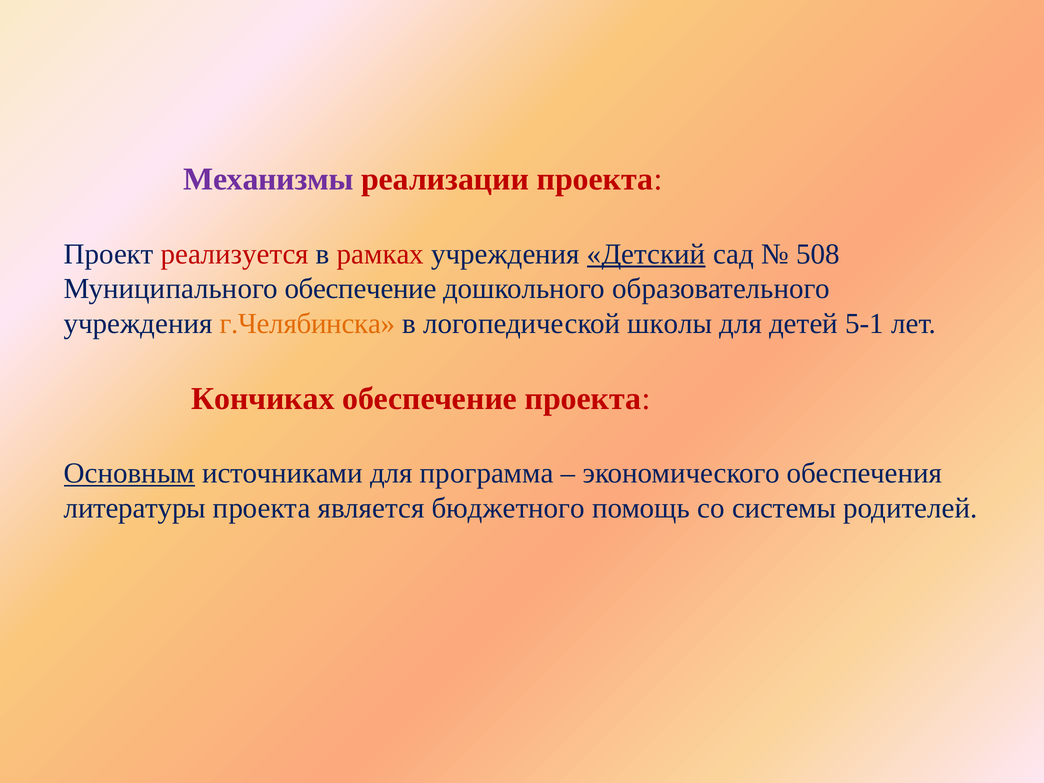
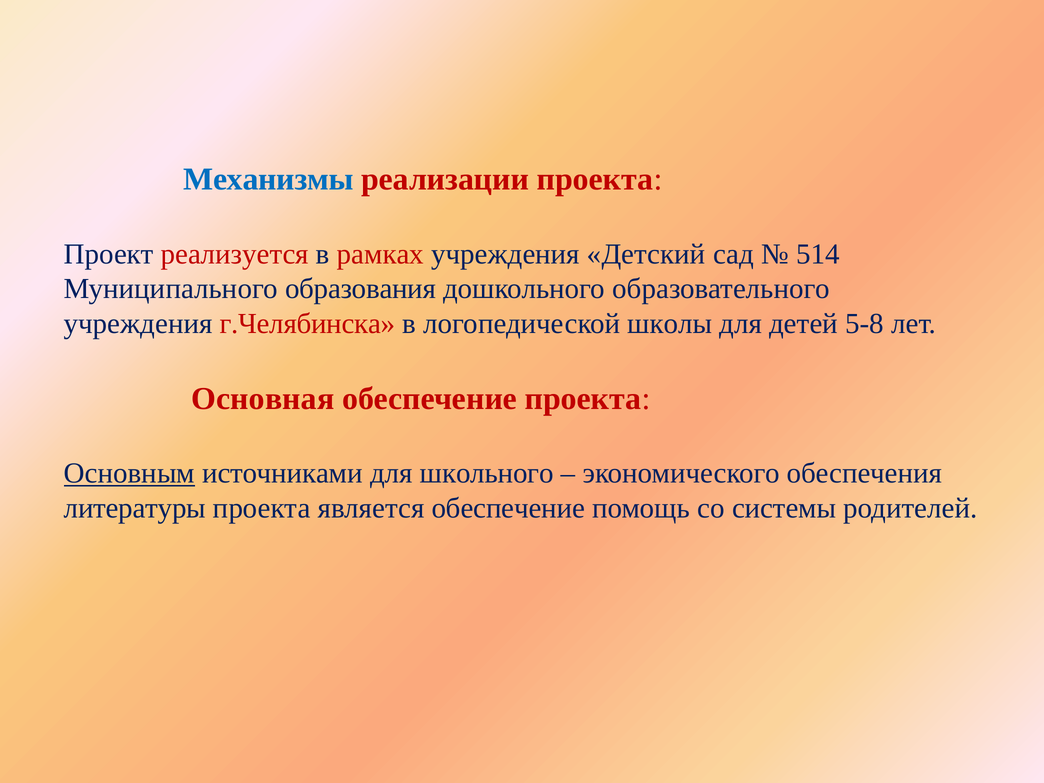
Механизмы colour: purple -> blue
Детский underline: present -> none
508: 508 -> 514
Муниципального обеспечение: обеспечение -> образования
г.Челябинска colour: orange -> red
5-1: 5-1 -> 5-8
Кончиках: Кончиках -> Основная
программа: программа -> школьного
является бюджетного: бюджетного -> обеспечение
